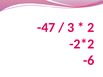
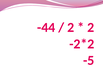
-47: -47 -> -44
3 at (71, 28): 3 -> 2
-6: -6 -> -5
